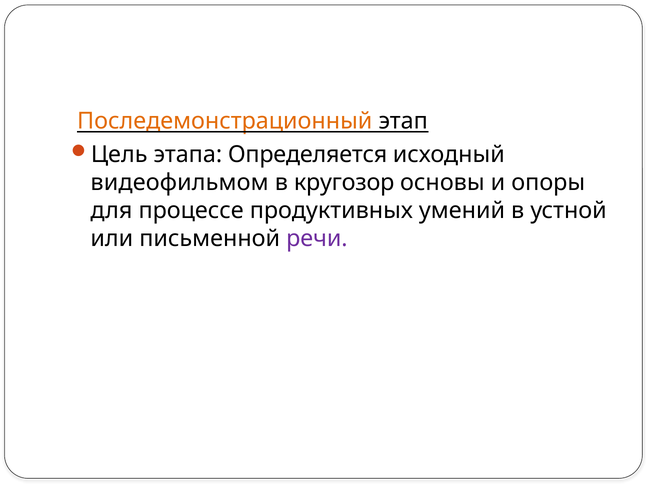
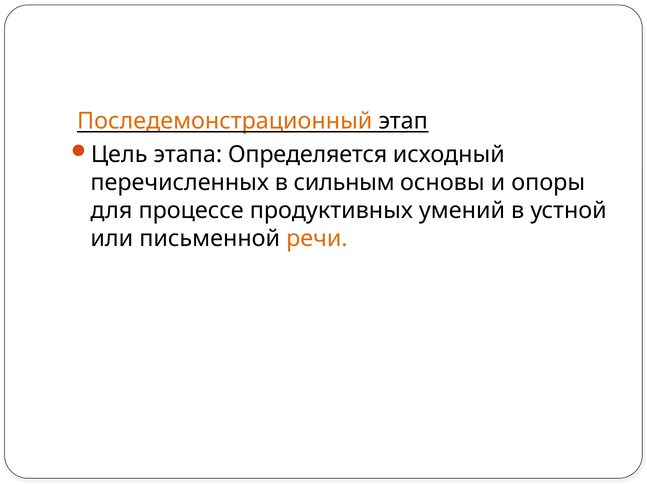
видеофильмом: видеофильмом -> перечисленных
кругозор: кругозор -> сильным
речи colour: purple -> orange
